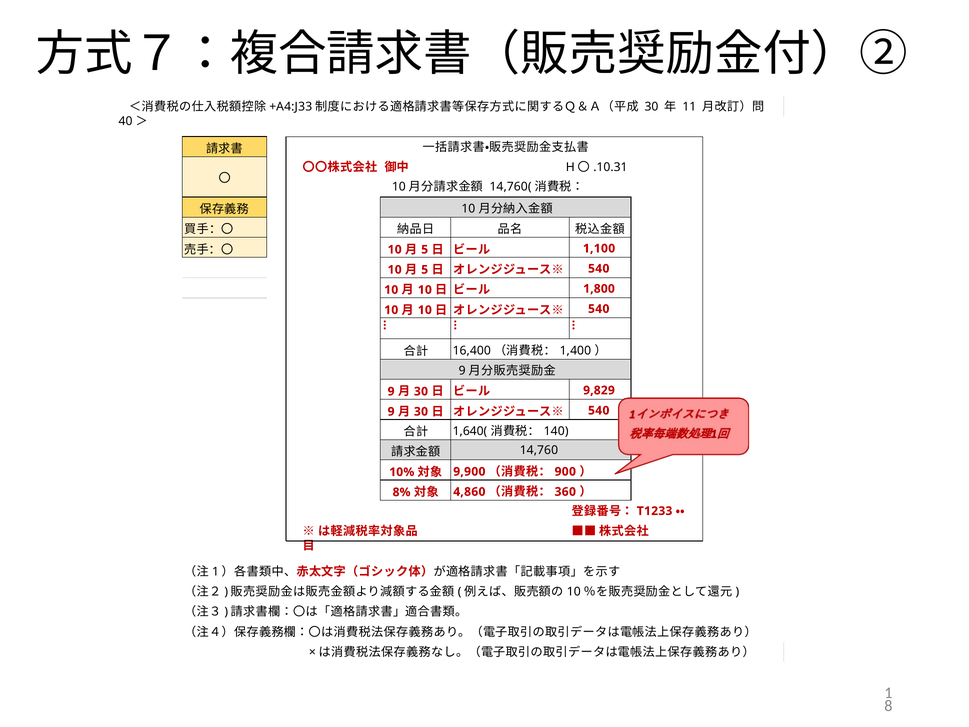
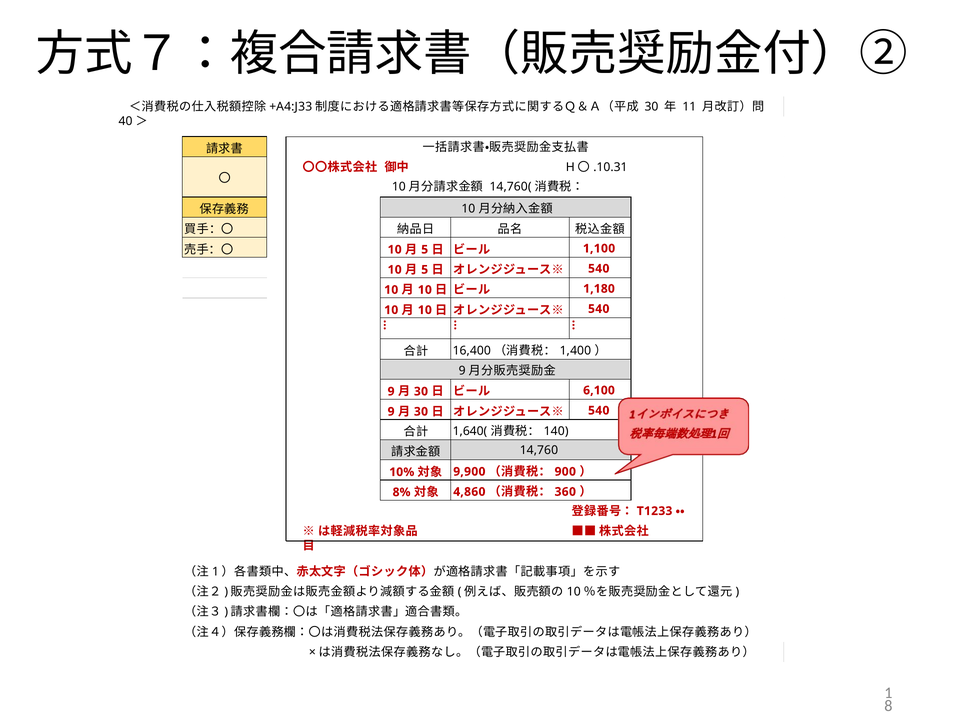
1,800: 1,800 -> 1,180
9,829: 9,829 -> 6,100
